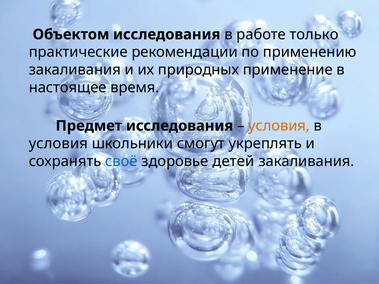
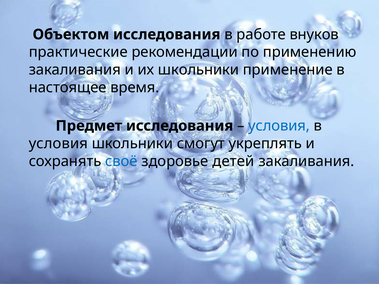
только: только -> внуков
их природных: природных -> школьники
условия at (279, 126) colour: orange -> blue
